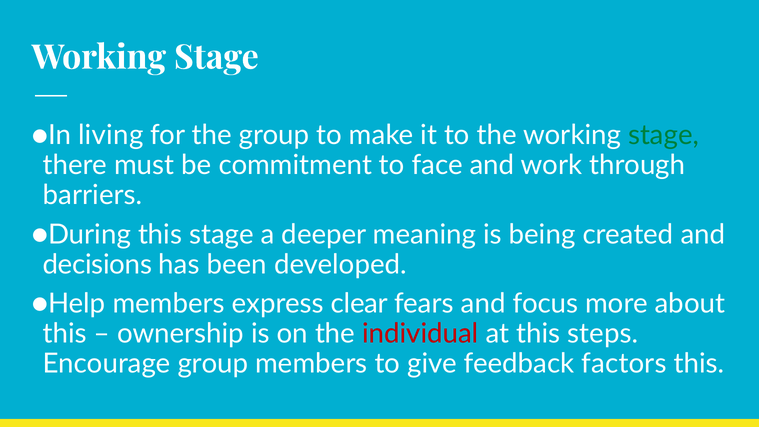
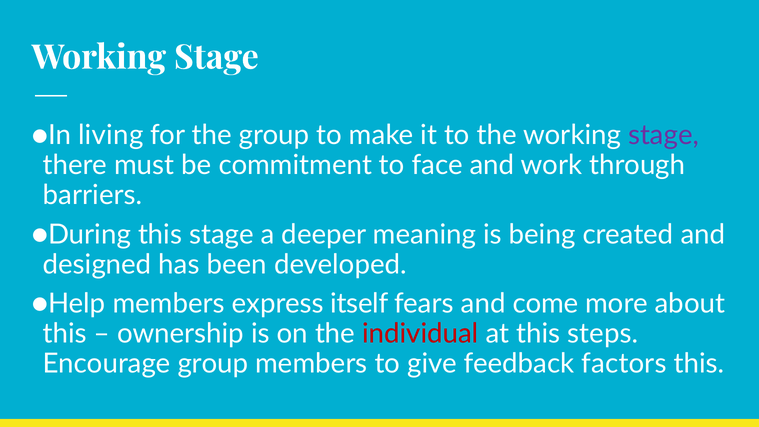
stage at (664, 135) colour: green -> purple
decisions: decisions -> designed
clear: clear -> itself
focus: focus -> come
